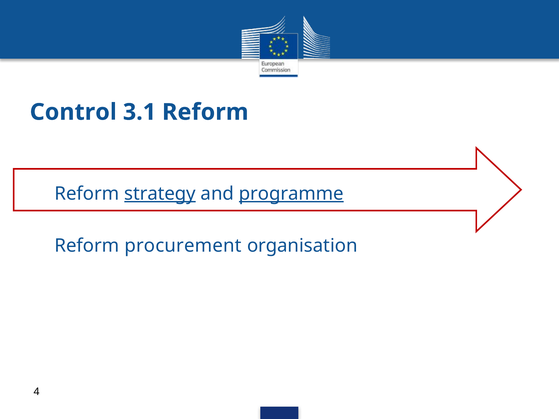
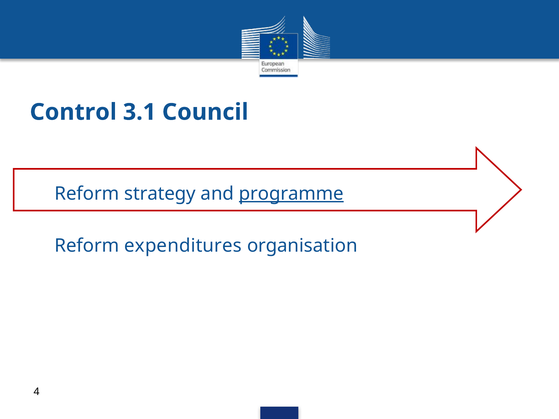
3.1 Reform: Reform -> Council
strategy underline: present -> none
procurement: procurement -> expenditures
